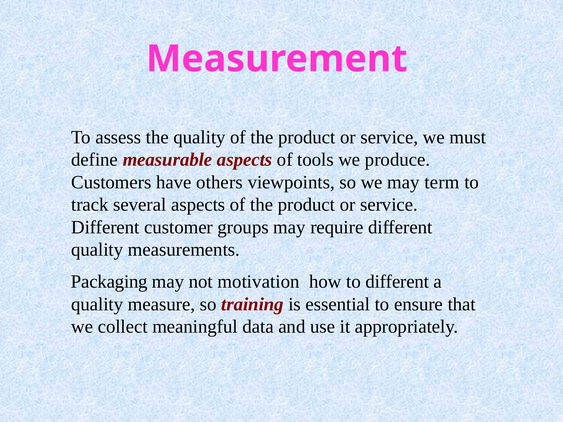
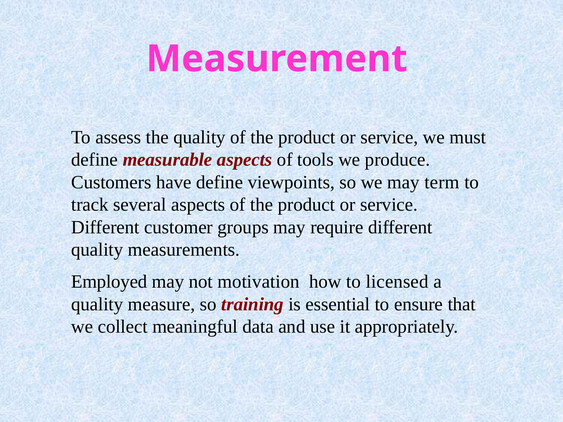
have others: others -> define
Packaging: Packaging -> Employed
to different: different -> licensed
